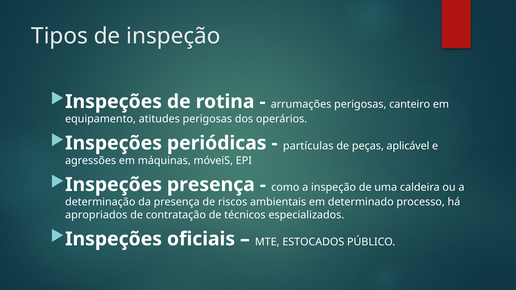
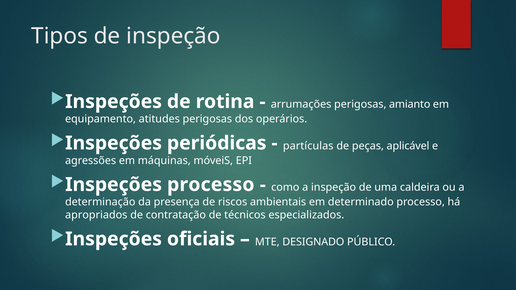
canteiro: canteiro -> amianto
Inspeções presença: presença -> processo
ESTOCADOS: ESTOCADOS -> DESIGNADO
